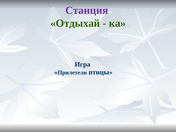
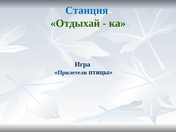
Станция colour: purple -> blue
